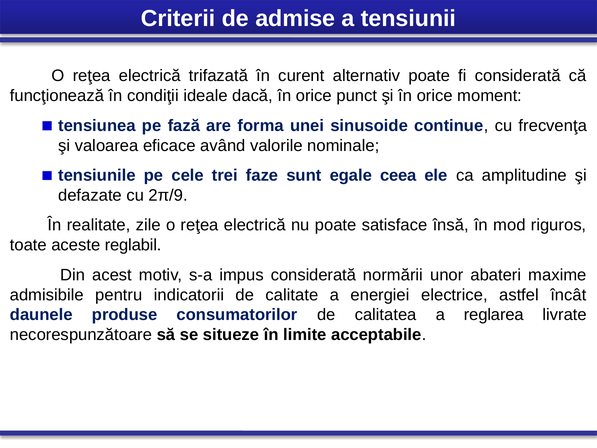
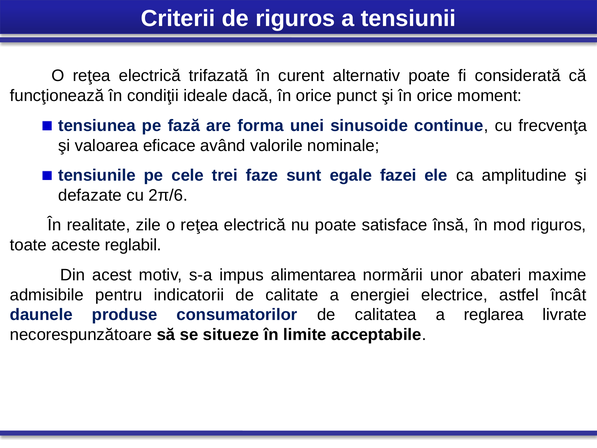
de admise: admise -> riguros
ceea: ceea -> fazei
2π/9: 2π/9 -> 2π/6
impus considerată: considerată -> alimentarea
